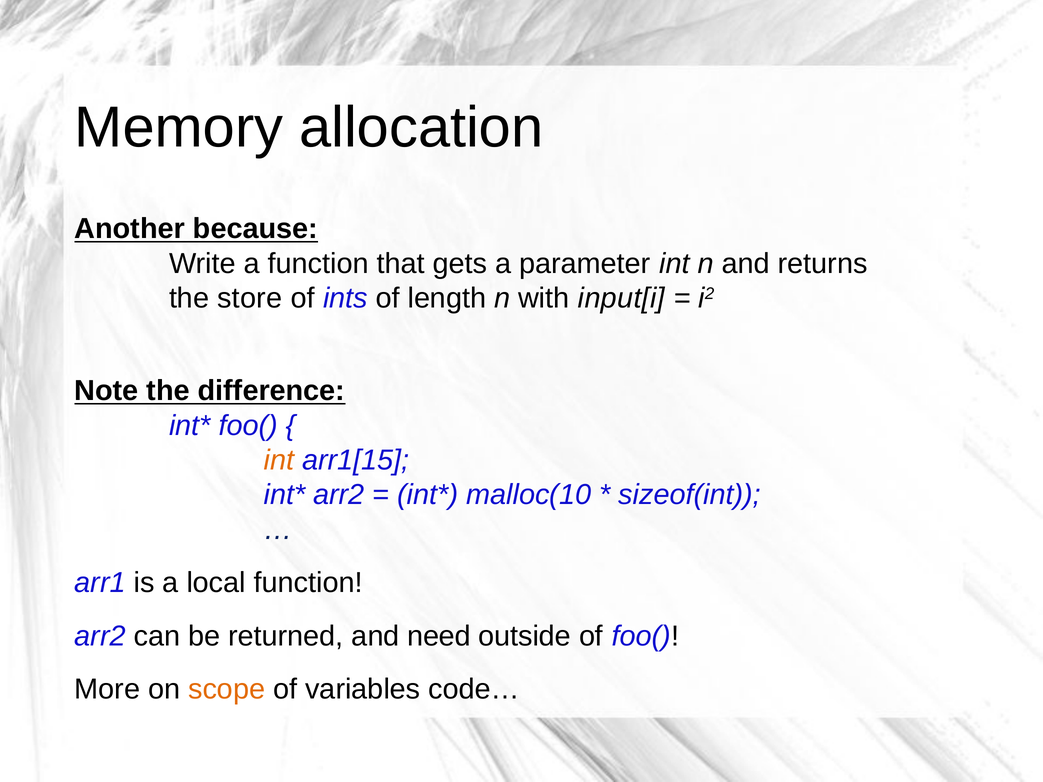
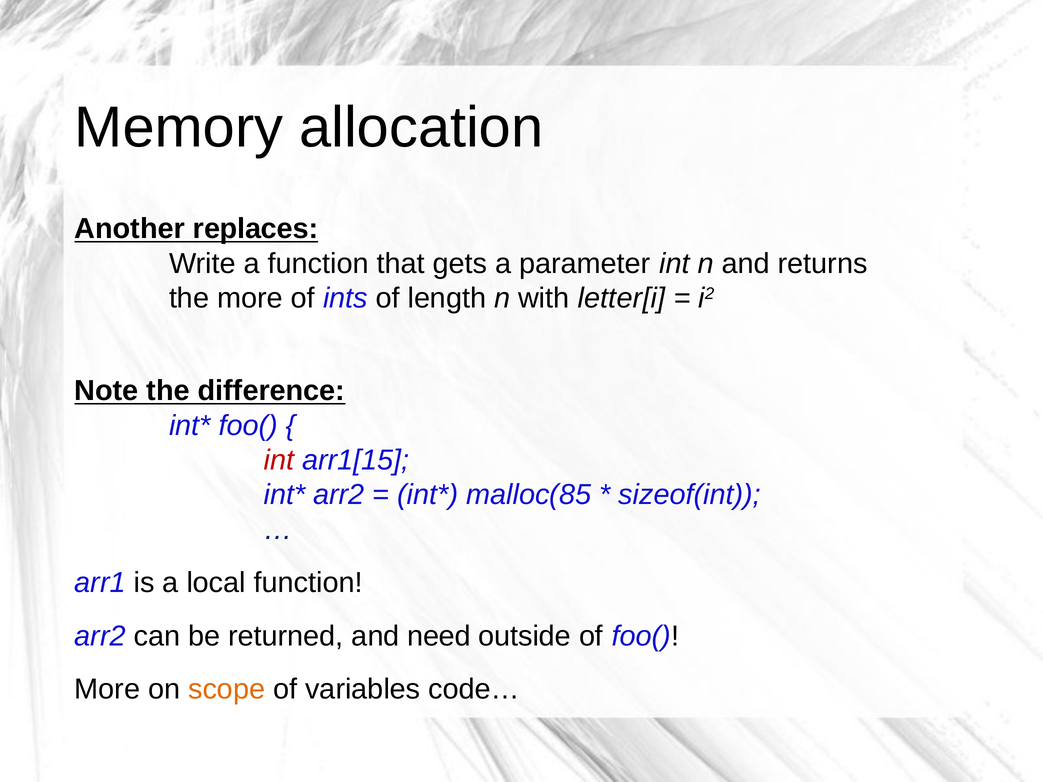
because: because -> replaces
the store: store -> more
input[i: input[i -> letter[i
int at (279, 460) colour: orange -> red
malloc(10: malloc(10 -> malloc(85
